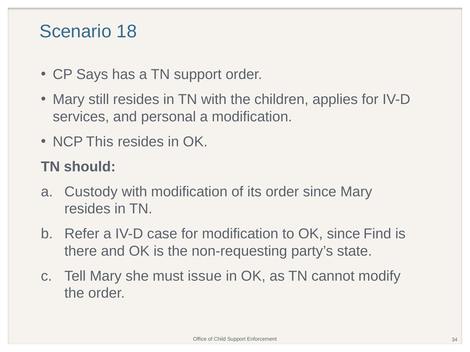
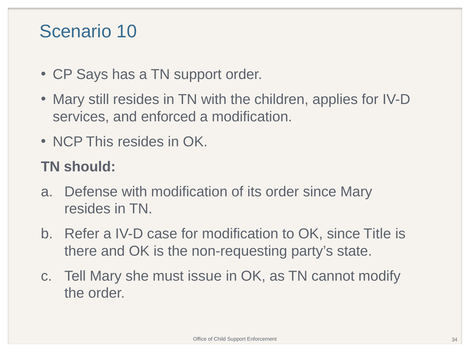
18: 18 -> 10
personal: personal -> enforced
Custody: Custody -> Defense
Find: Find -> Title
